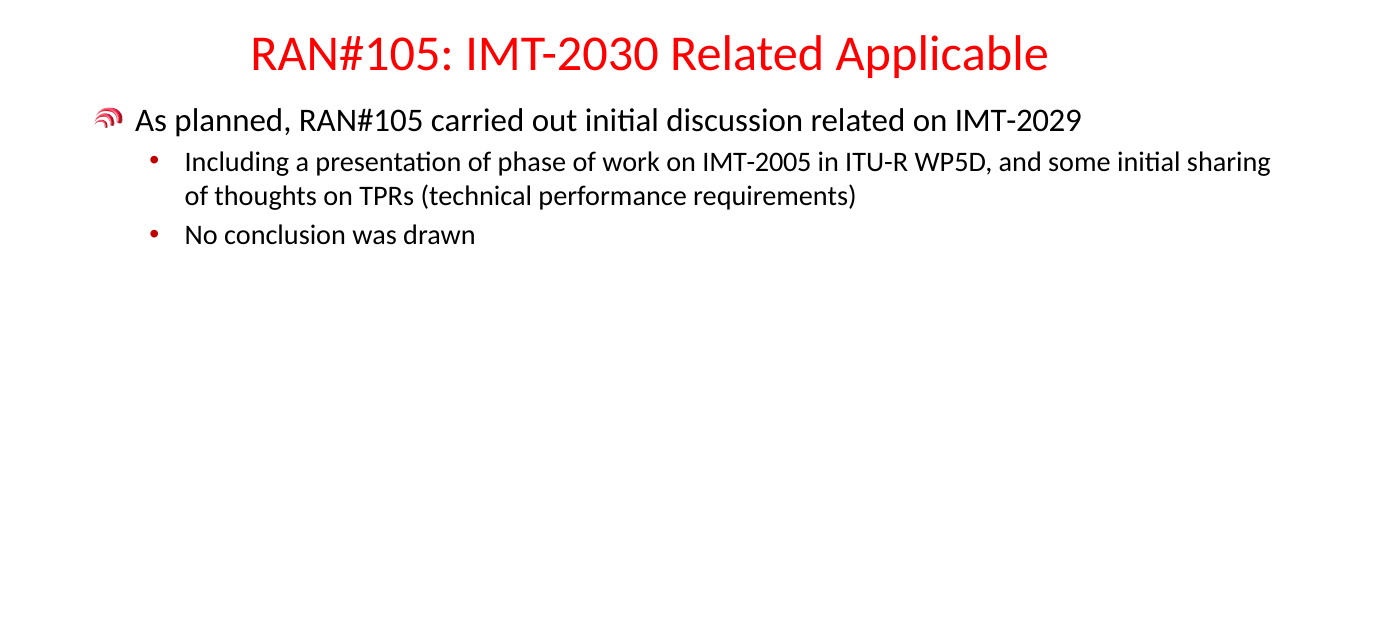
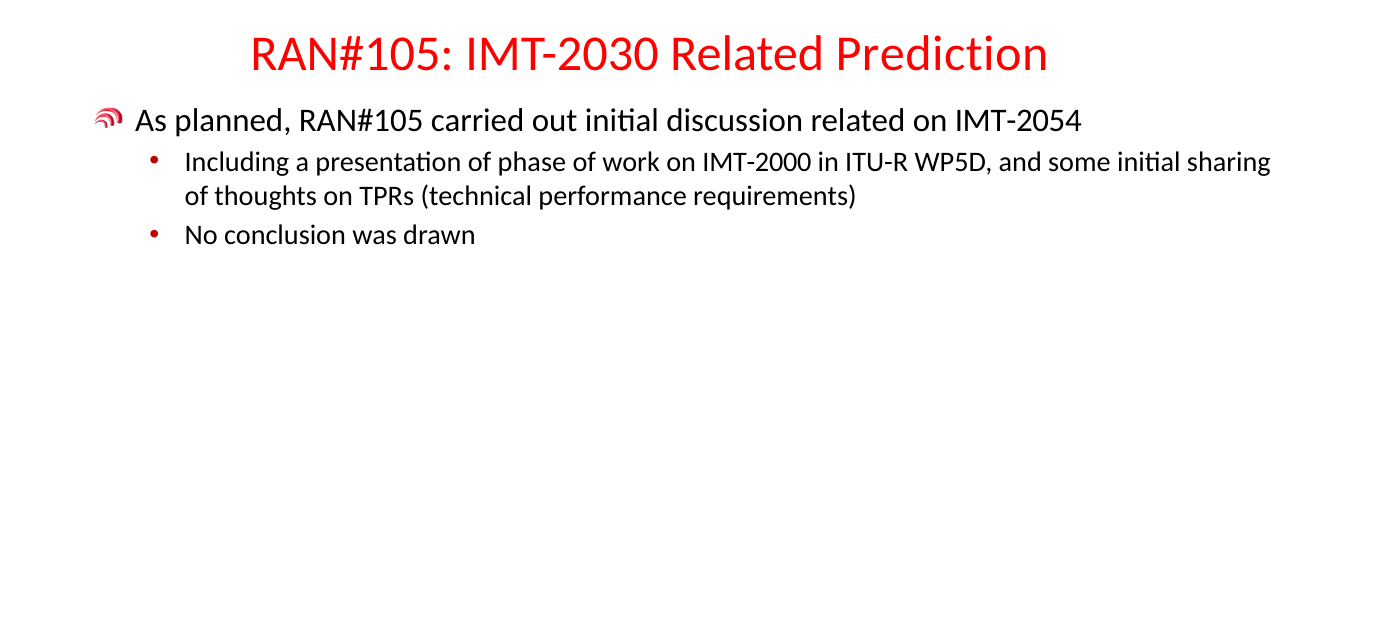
Applicable: Applicable -> Prediction
IMT-2029: IMT-2029 -> IMT-2054
IMT-2005: IMT-2005 -> IMT-2000
